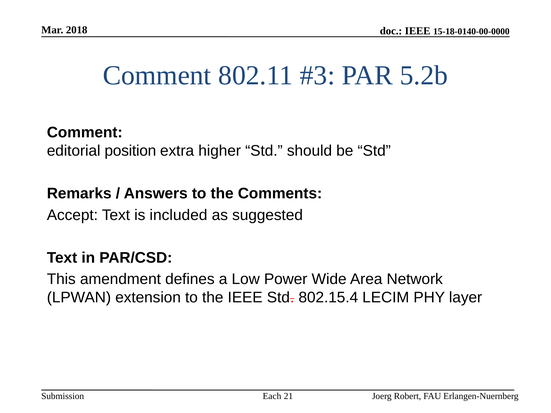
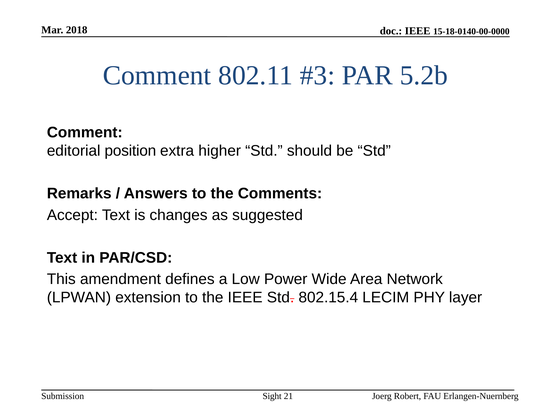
included: included -> changes
Each: Each -> Sight
